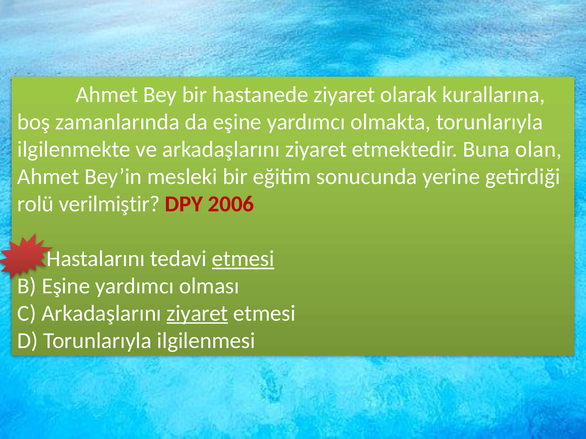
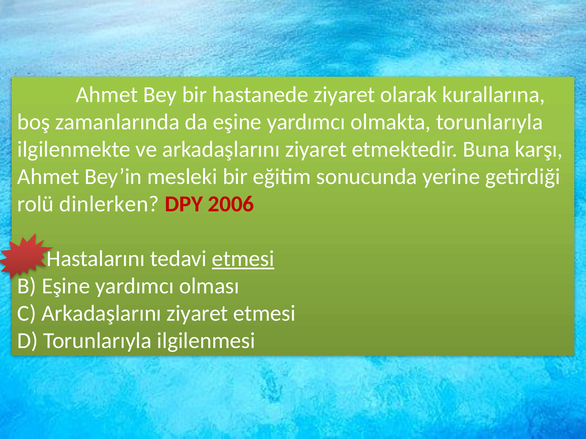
olan: olan -> karşı
verilmiştir: verilmiştir -> dinlerken
ziyaret at (197, 314) underline: present -> none
